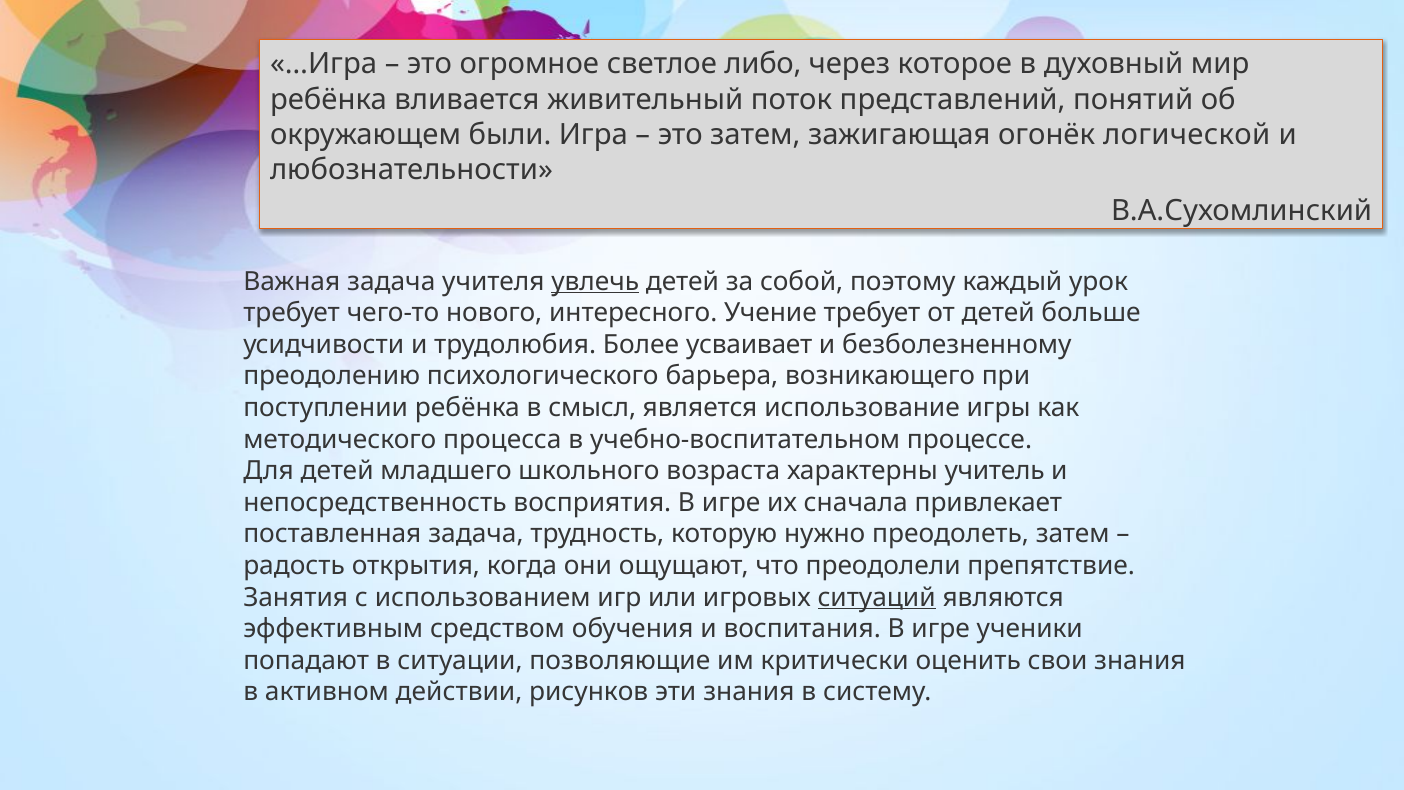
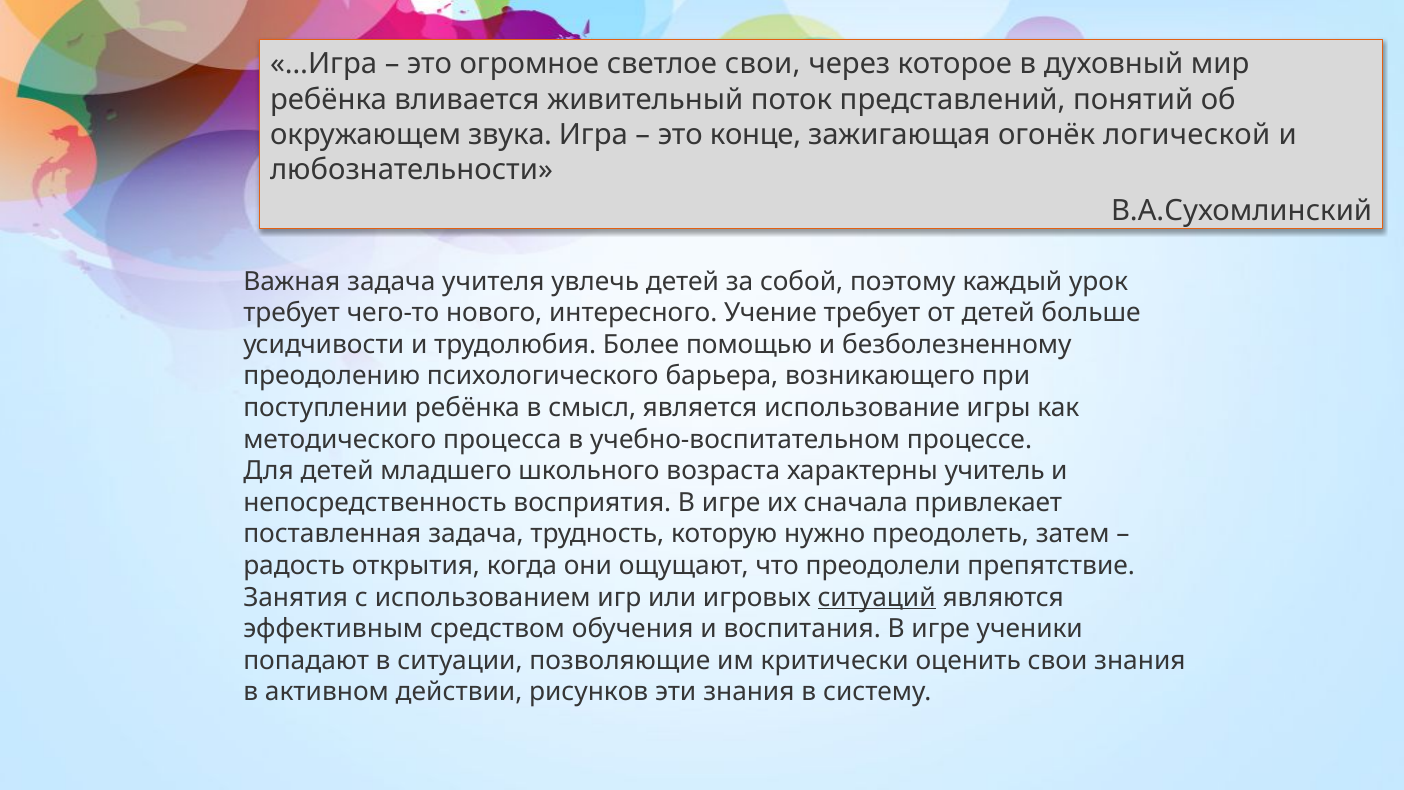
светлое либо: либо -> свои
были: были -> звука
это затем: затем -> конце
увлечь underline: present -> none
усваивает: усваивает -> помощью
